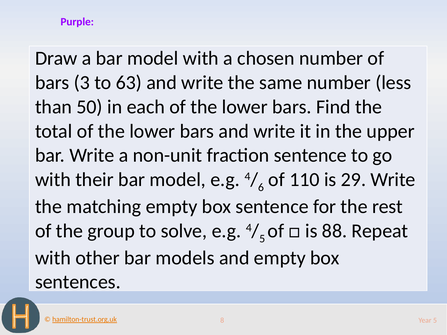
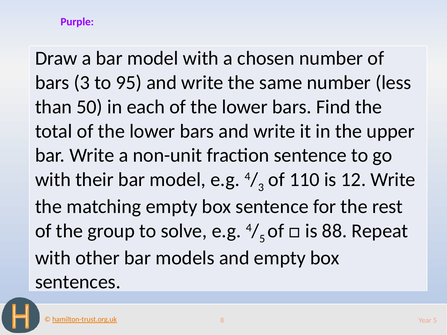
63: 63 -> 95
6 at (261, 188): 6 -> 3
29: 29 -> 12
